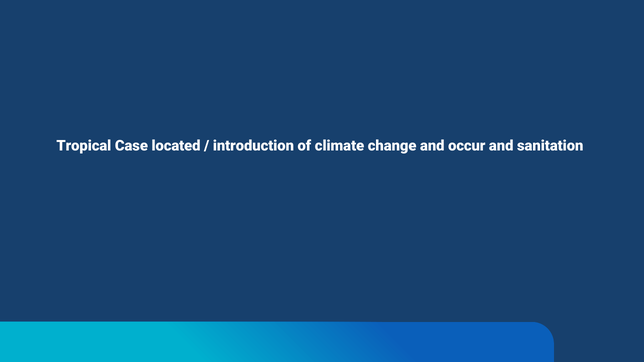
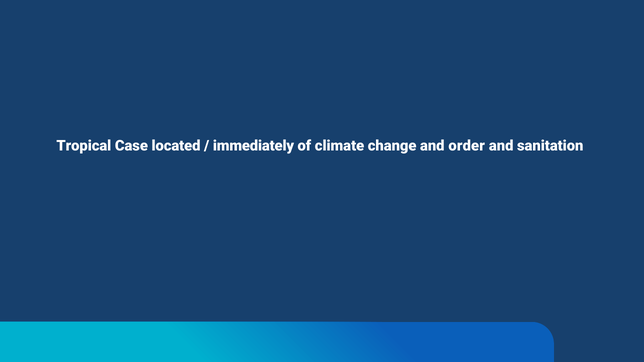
introduction: introduction -> immediately
occur: occur -> order
